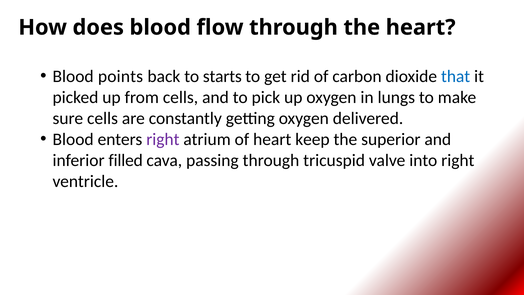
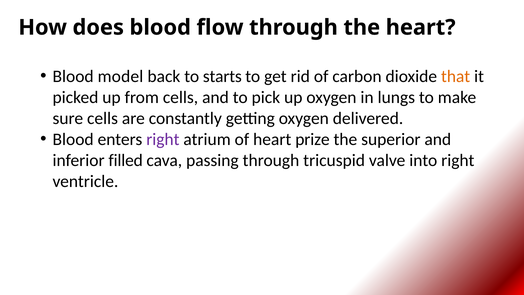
points: points -> model
that colour: blue -> orange
keep: keep -> prize
